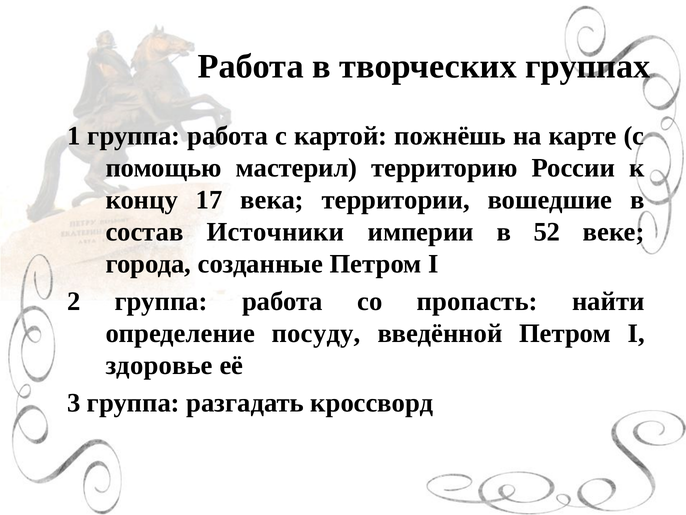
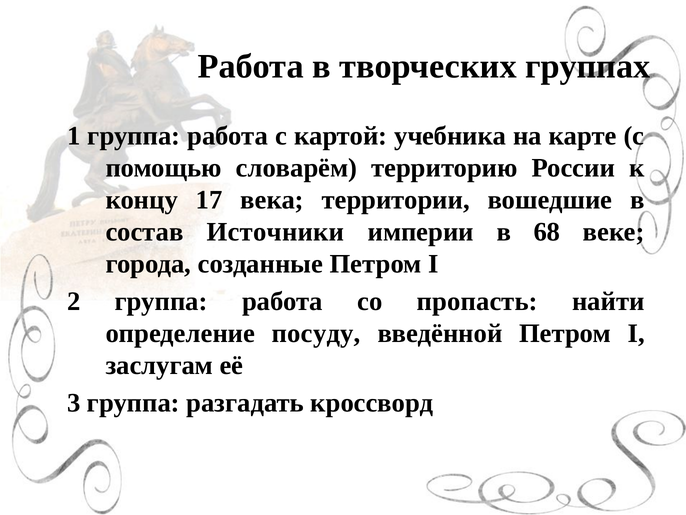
пожнёшь: пожнёшь -> учебника
мастерил: мастерил -> словарём
52: 52 -> 68
здоровье: здоровье -> заслугам
